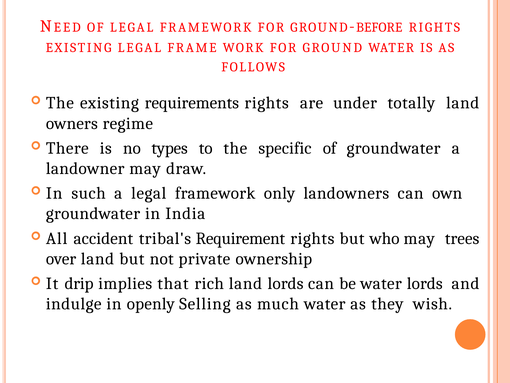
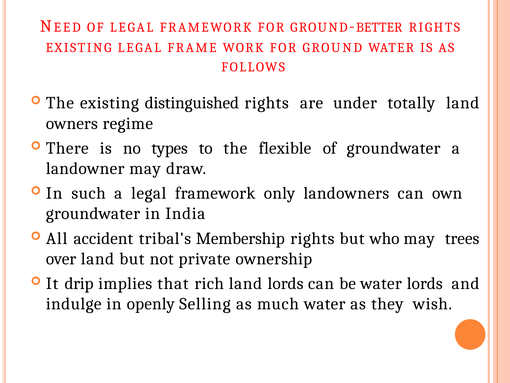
BEFORE: BEFORE -> BETTER
requirements: requirements -> distinguished
specific: specific -> flexible
Requirement: Requirement -> Membership
